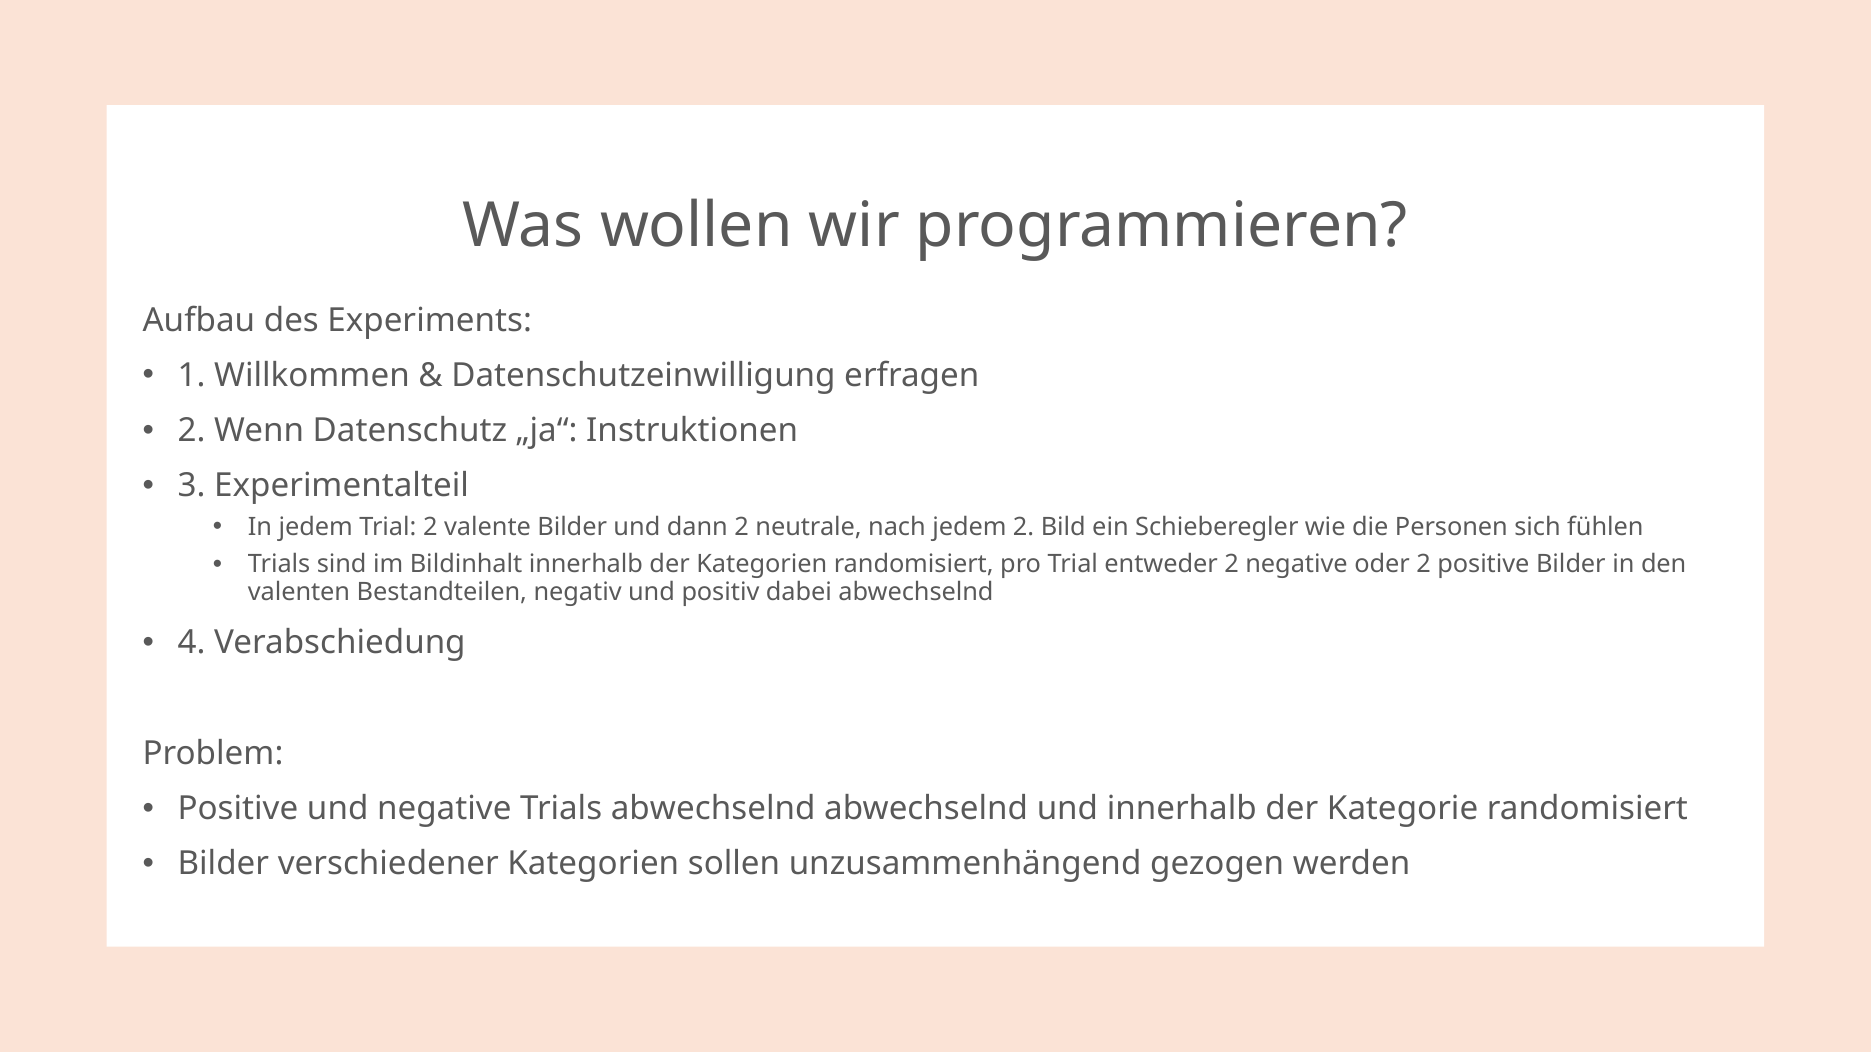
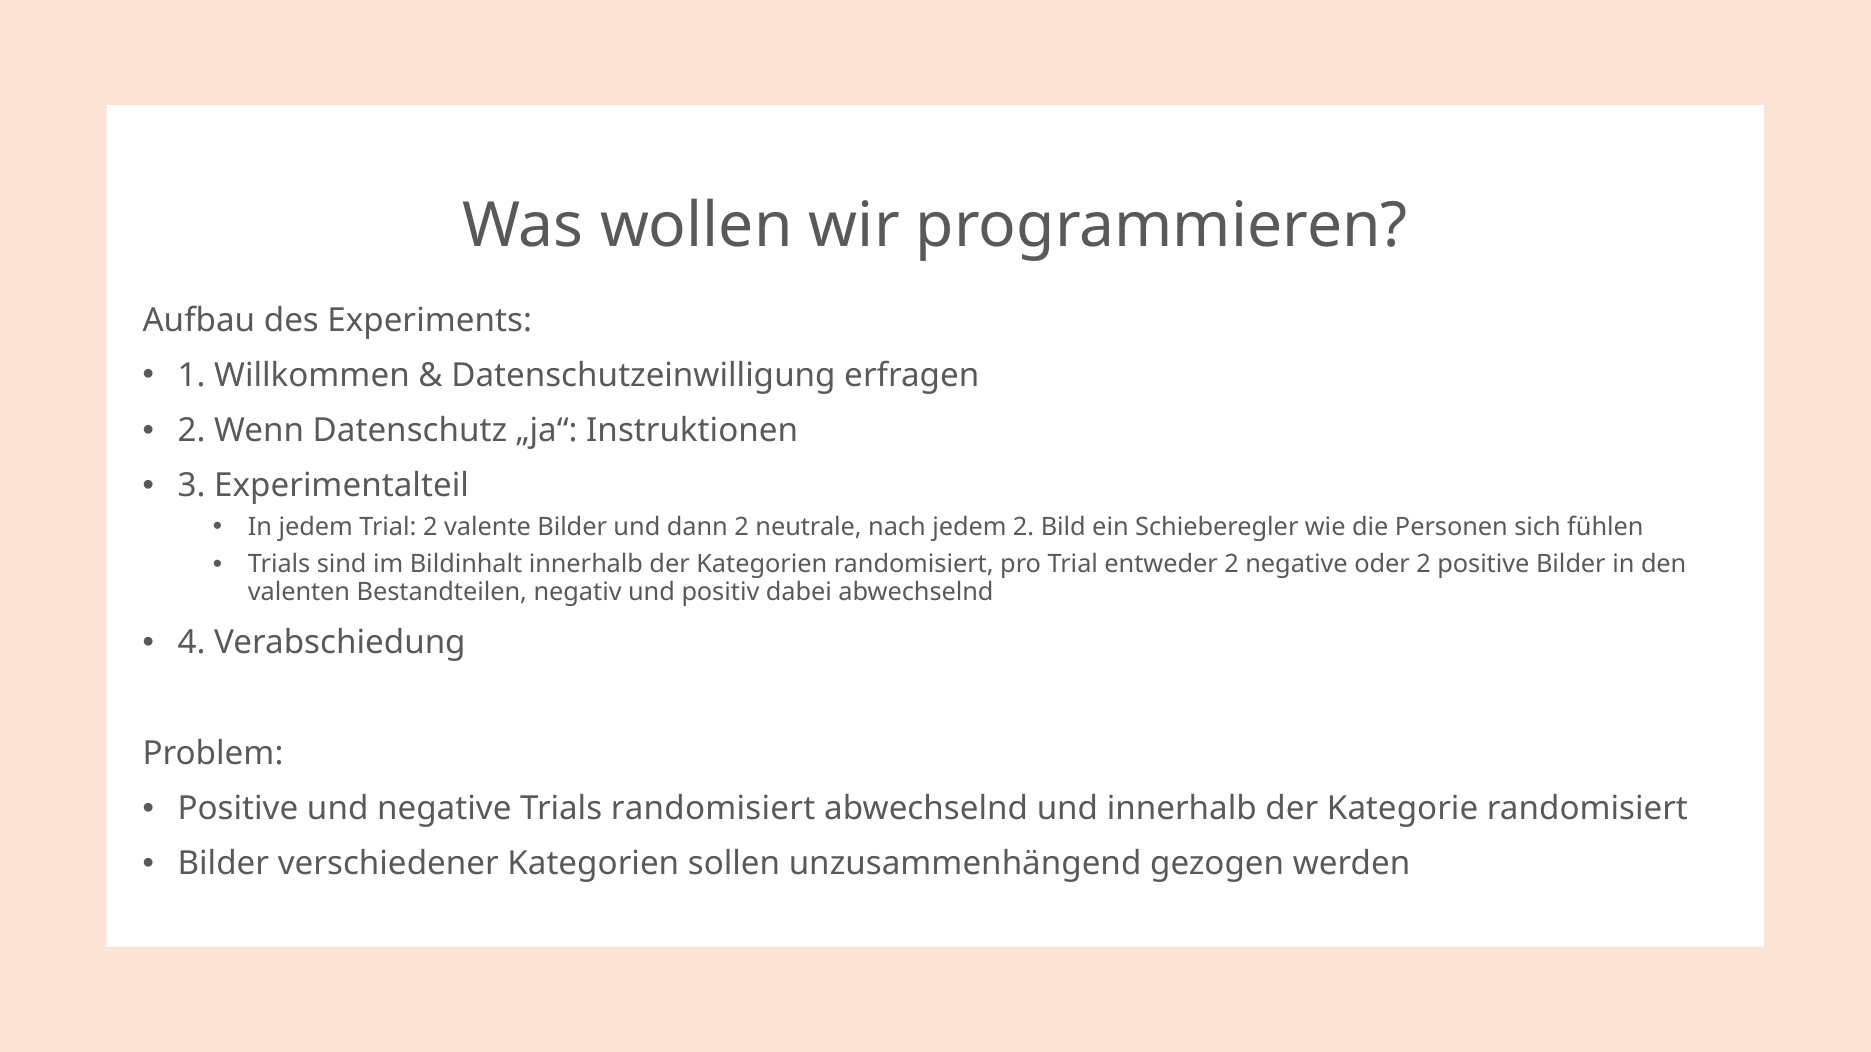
Trials abwechselnd: abwechselnd -> randomisiert
